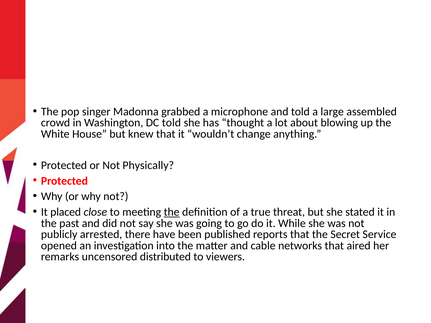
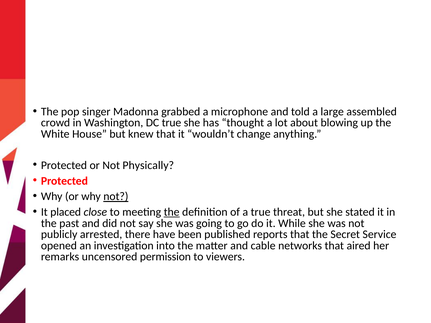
DC told: told -> true
not at (116, 197) underline: none -> present
distributed: distributed -> permission
